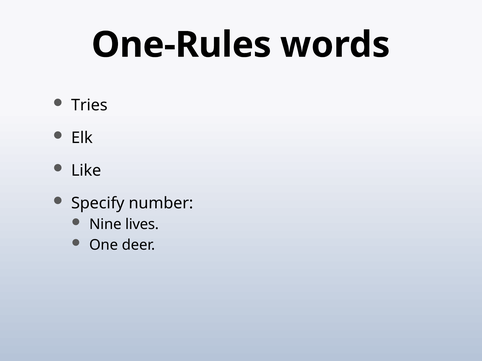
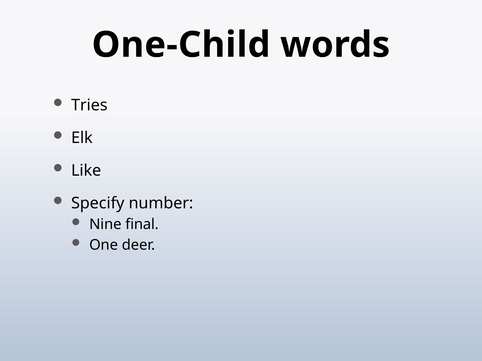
One-Rules: One-Rules -> One-Child
lives: lives -> final
